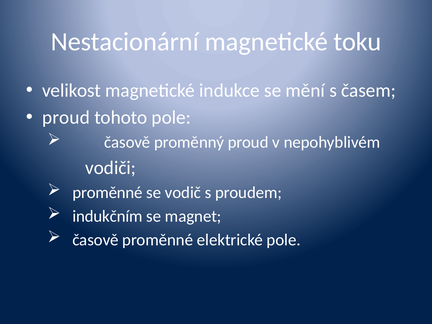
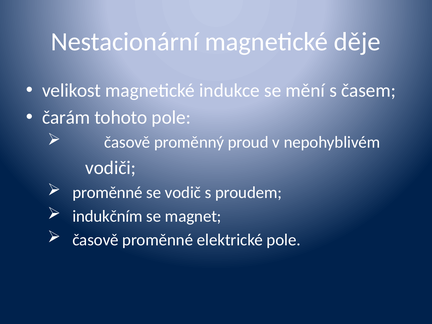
toku: toku -> děje
proud at (66, 118): proud -> čarám
